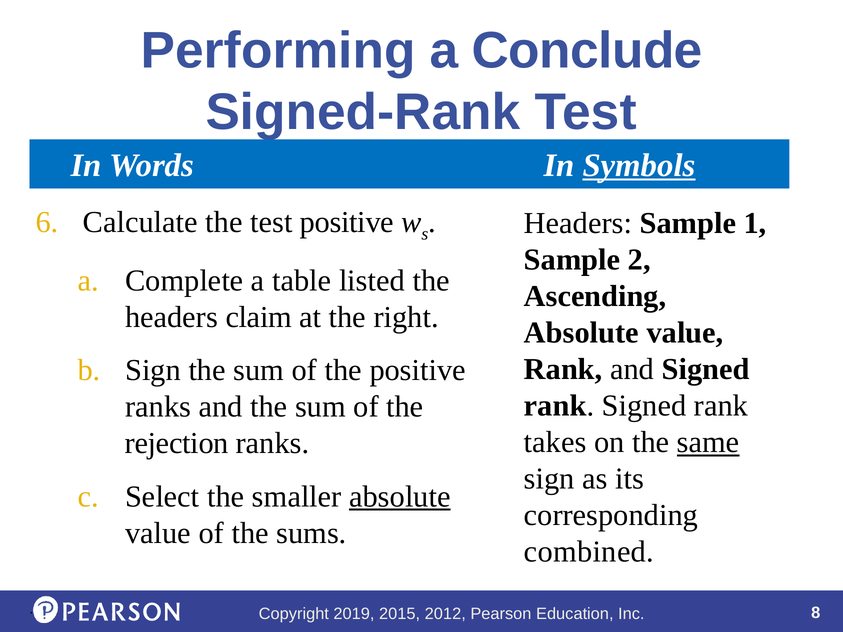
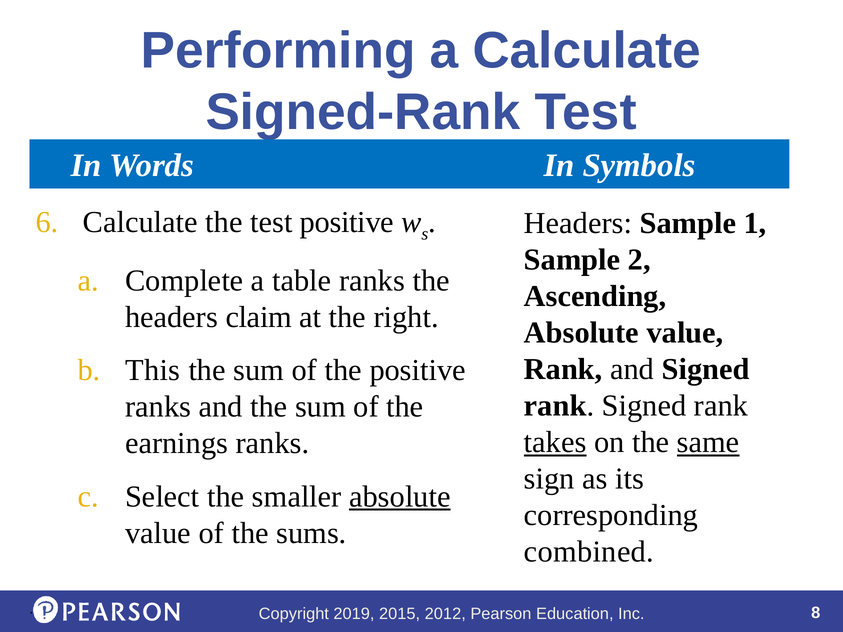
a Conclude: Conclude -> Calculate
Symbols underline: present -> none
table listed: listed -> ranks
Sign at (153, 370): Sign -> This
takes underline: none -> present
rejection: rejection -> earnings
